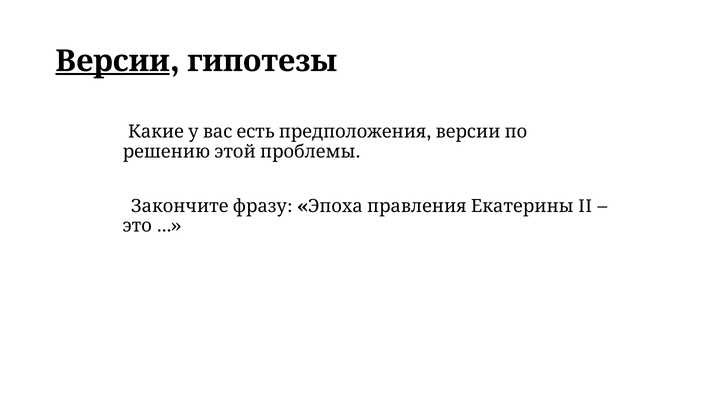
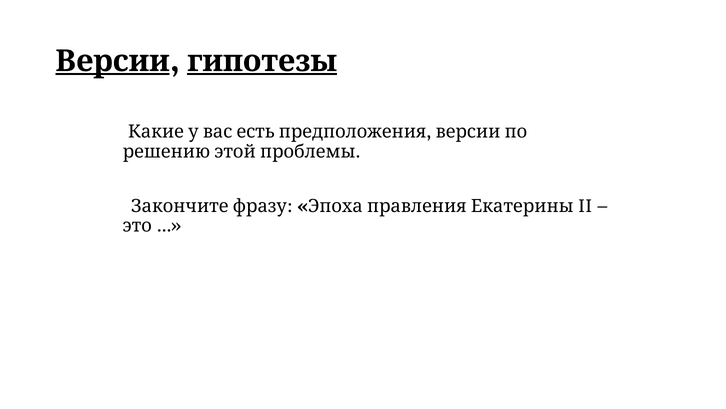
гипотезы underline: none -> present
